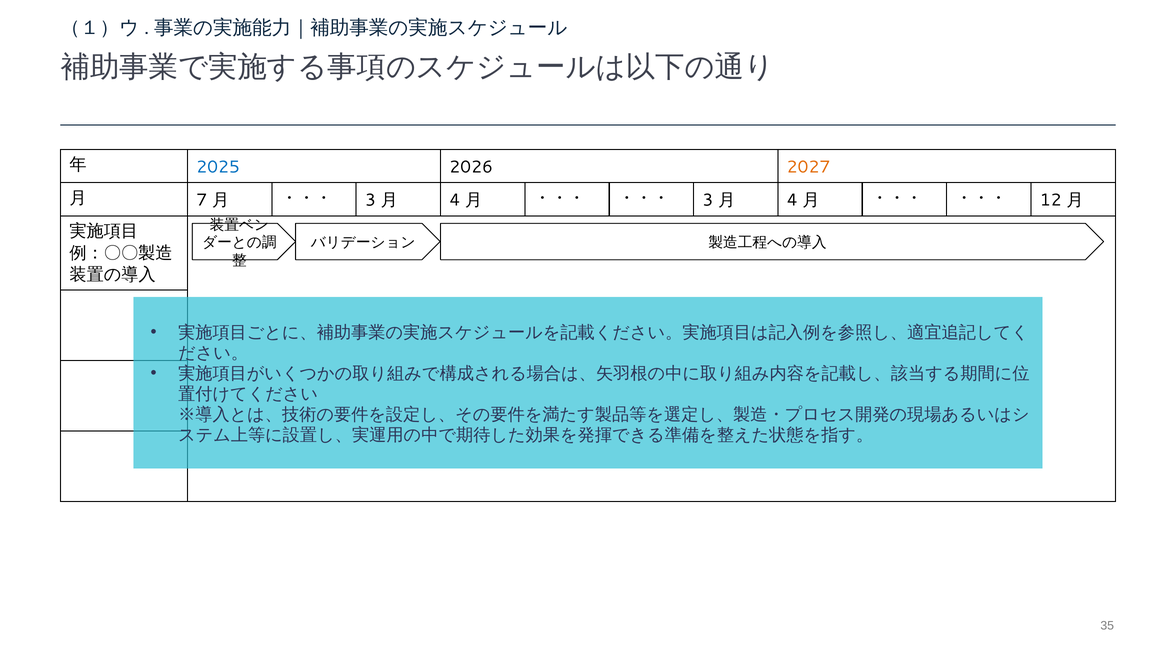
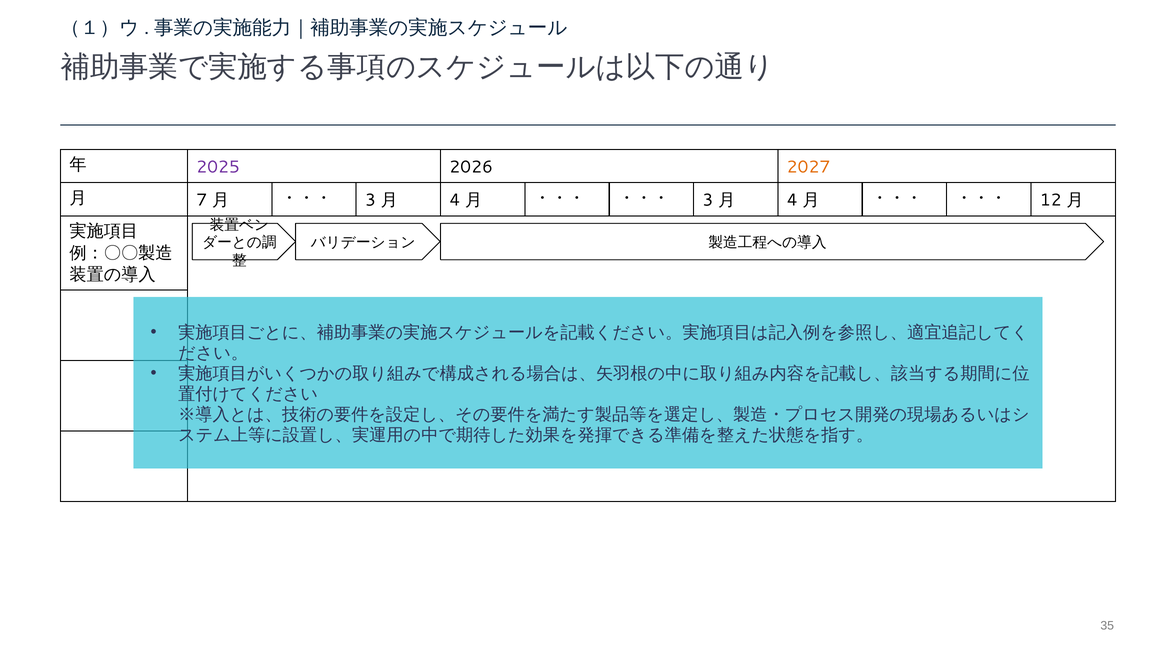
2025 colour: blue -> purple
